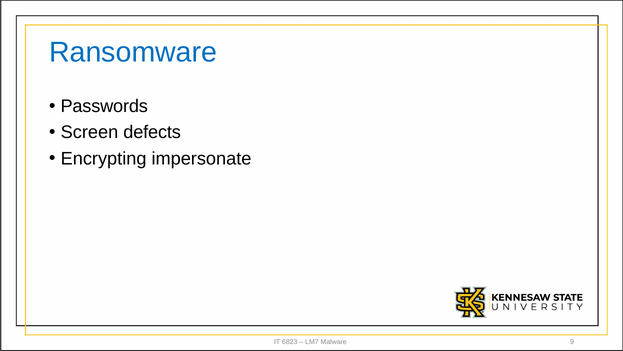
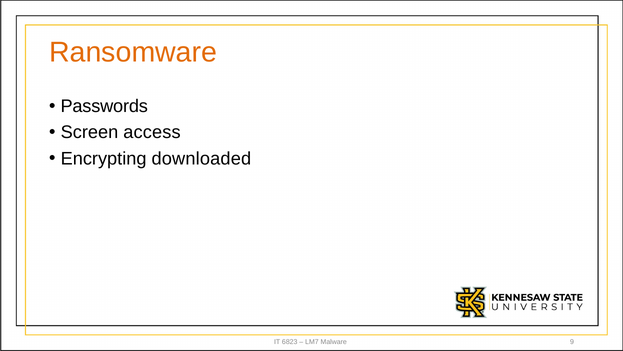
Ransomware colour: blue -> orange
defects: defects -> access
impersonate: impersonate -> downloaded
